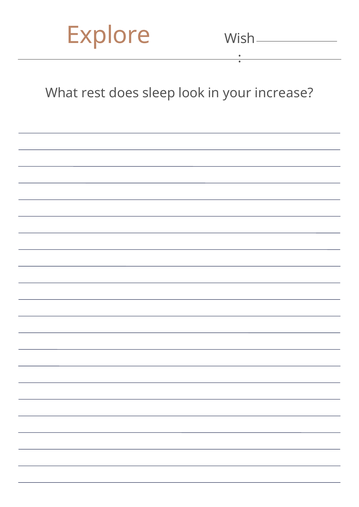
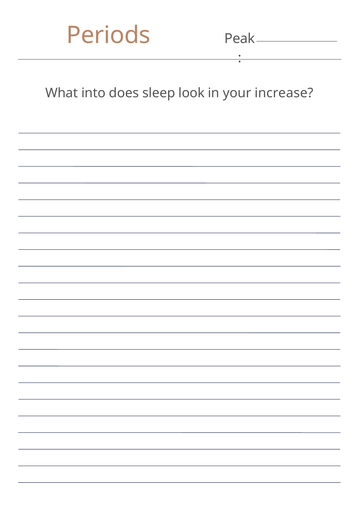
Explore: Explore -> Periods
Wish: Wish -> Peak
rest: rest -> into
